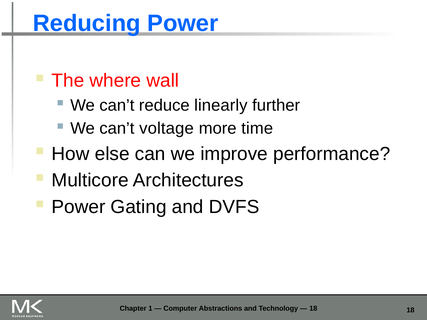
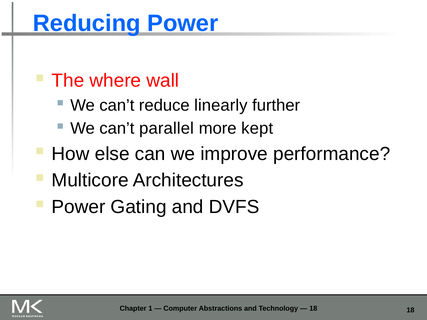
voltage: voltage -> parallel
time: time -> kept
